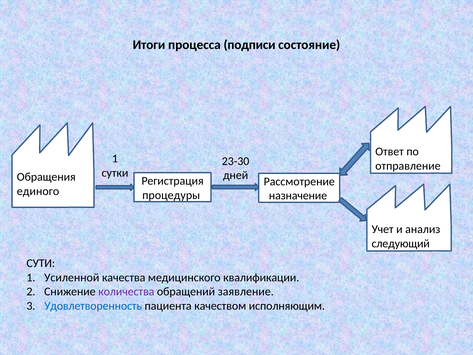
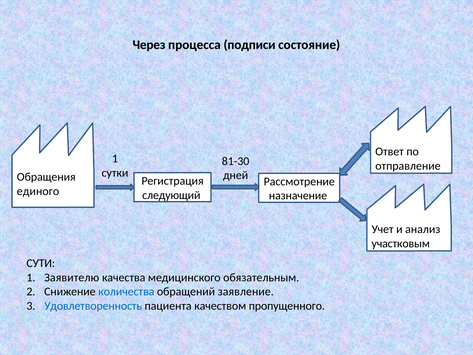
Итоги: Итоги -> Через
23-30: 23-30 -> 81-30
процедуры: процедуры -> следующий
следующий: следующий -> участковым
Усиленной: Усиленной -> Заявителю
квалификации: квалификации -> обязательным
количества colour: purple -> blue
исполняющим: исполняющим -> пропущенного
